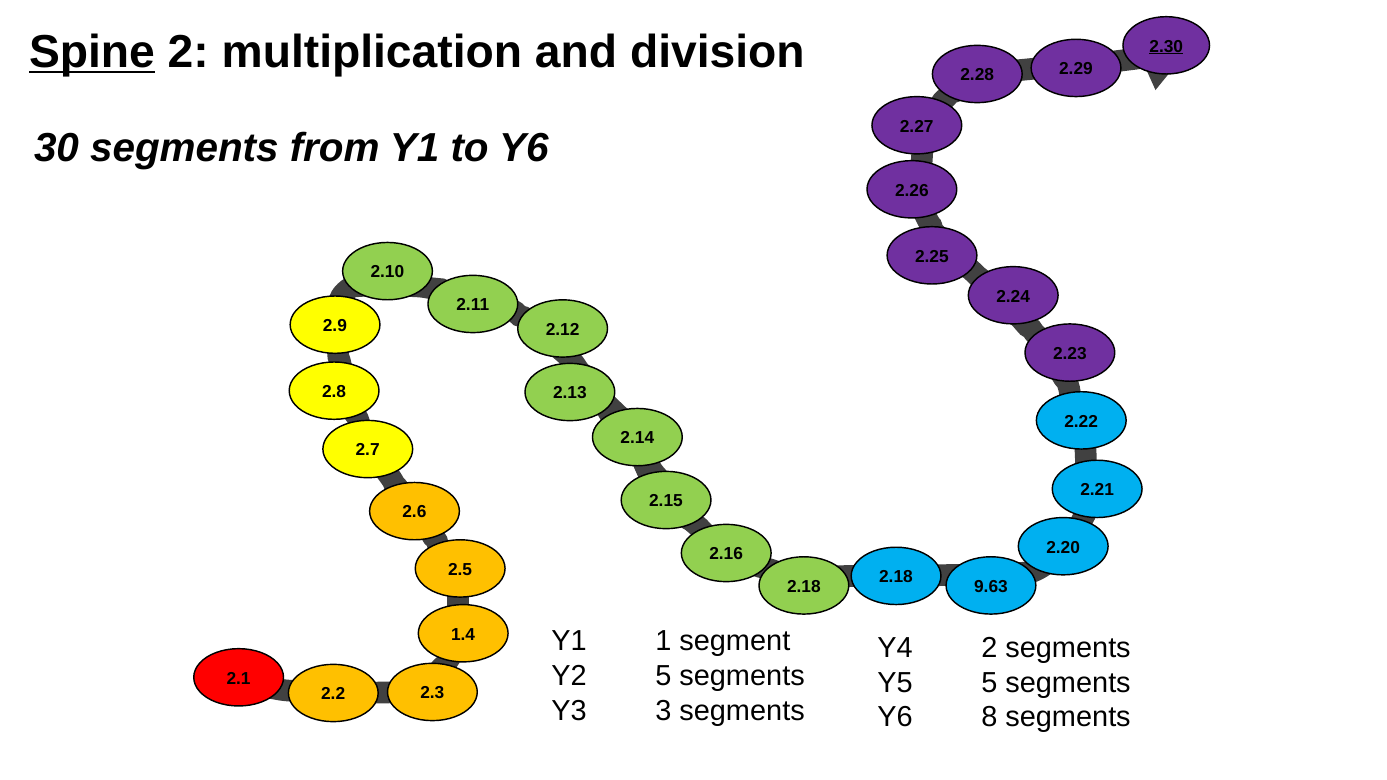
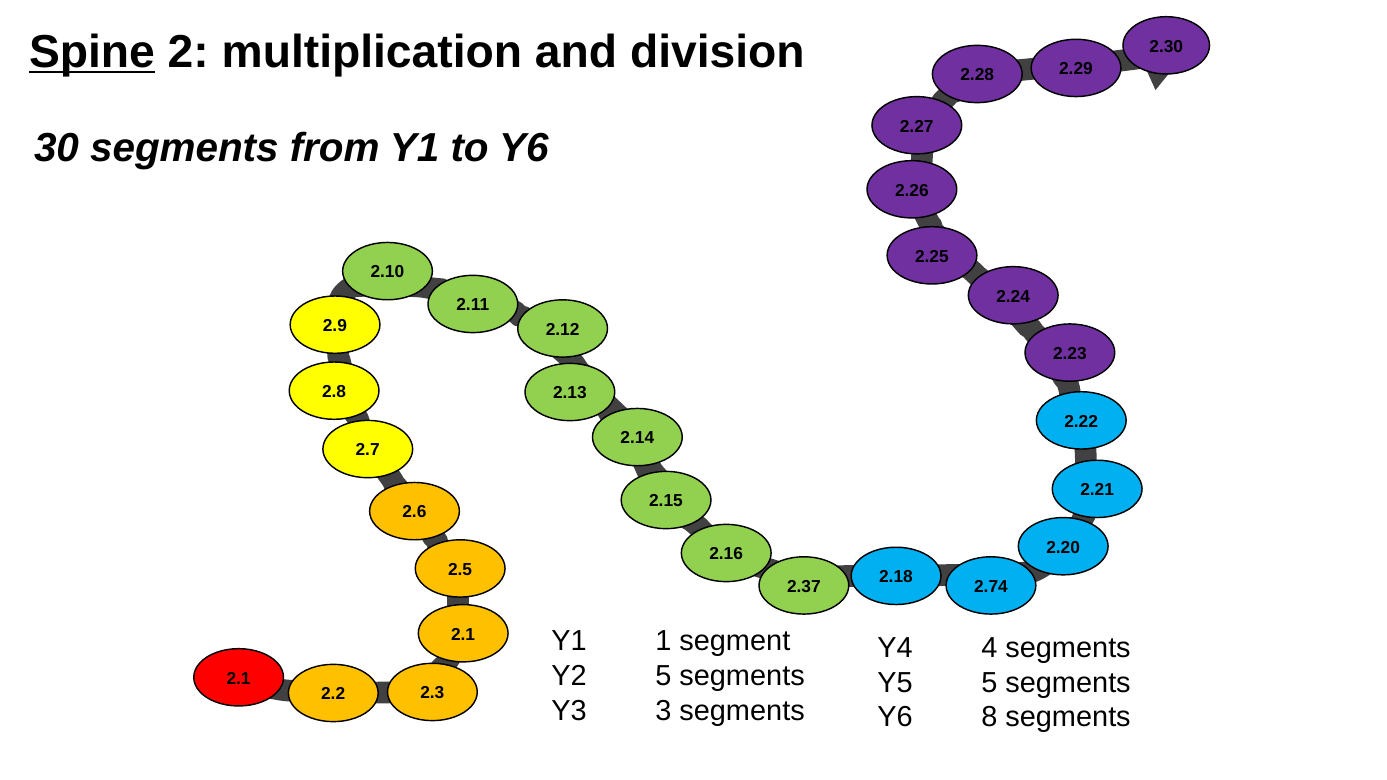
2.30 underline: present -> none
2.18 at (804, 587): 2.18 -> 2.37
9.63: 9.63 -> 2.74
1.4 at (463, 635): 1.4 -> 2.1
Y4 2: 2 -> 4
